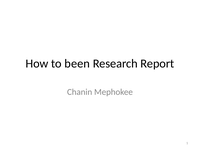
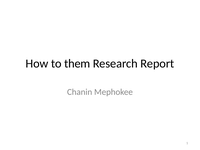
been: been -> them
